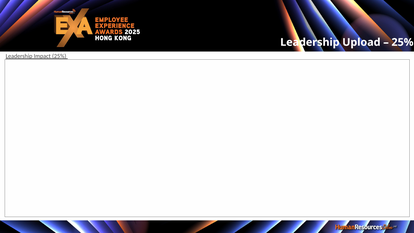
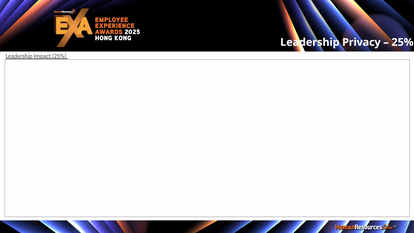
Upload: Upload -> Privacy
